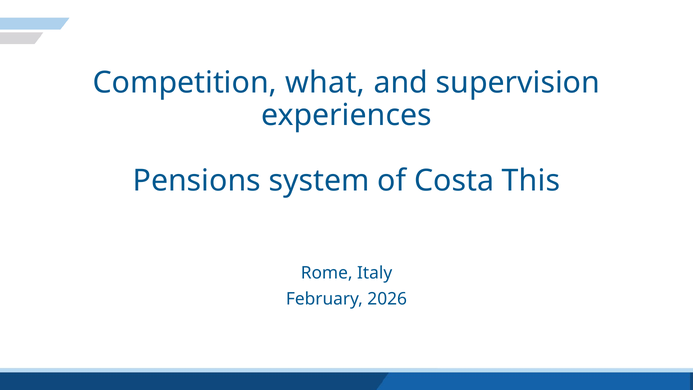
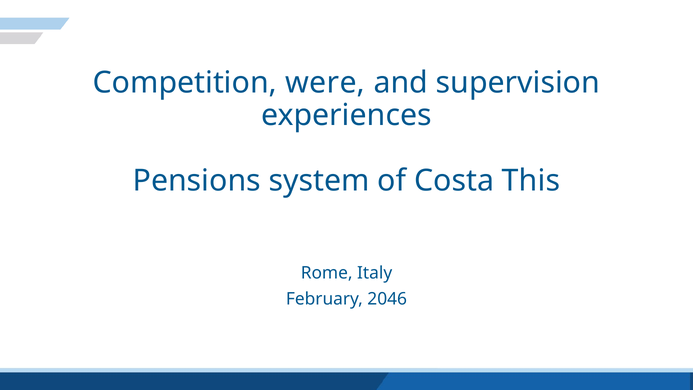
what: what -> were
2026: 2026 -> 2046
